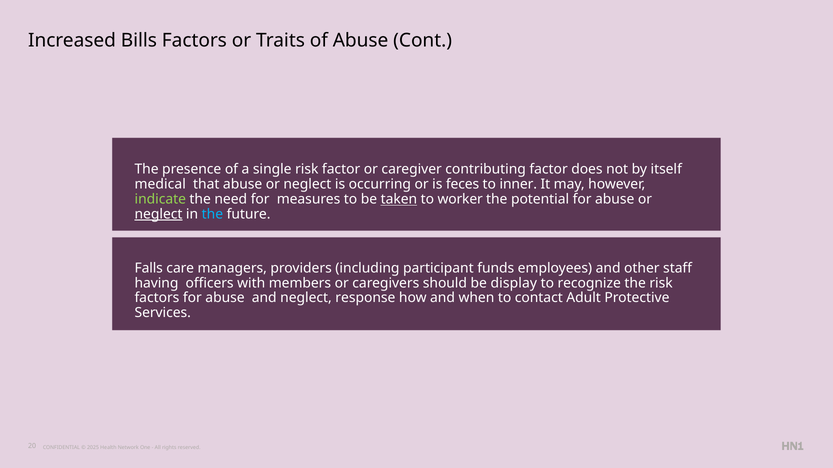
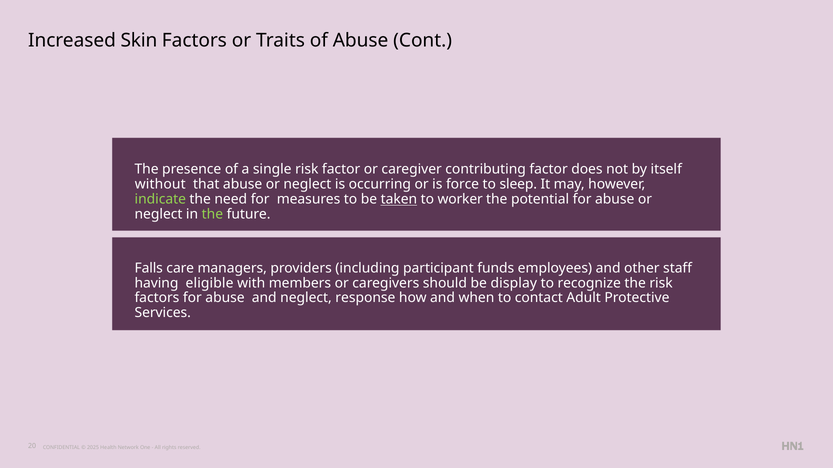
Bills: Bills -> Skin
medical: medical -> without
feces: feces -> force
inner: inner -> sleep
neglect at (159, 214) underline: present -> none
the at (212, 214) colour: light blue -> light green
officers: officers -> eligible
